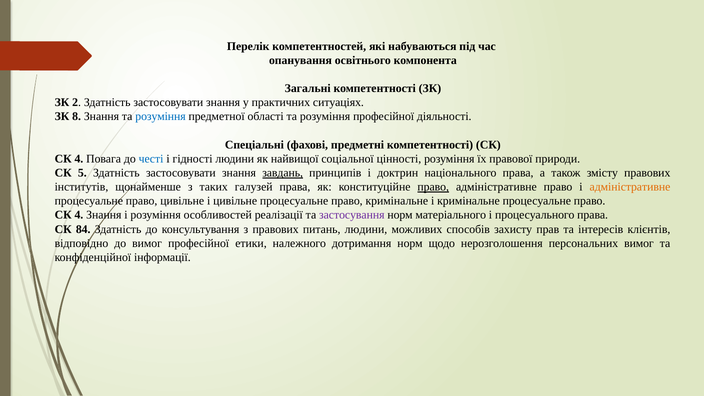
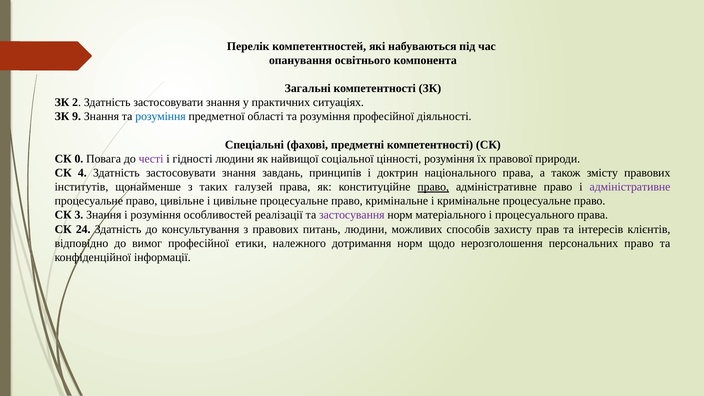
8: 8 -> 9
4 at (79, 159): 4 -> 0
честі colour: blue -> purple
5: 5 -> 4
завдань underline: present -> none
адміністративне at (630, 187) colour: orange -> purple
4 at (79, 215): 4 -> 3
84: 84 -> 24
персональних вимог: вимог -> право
